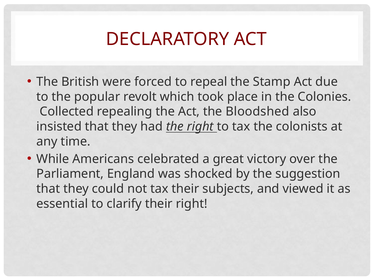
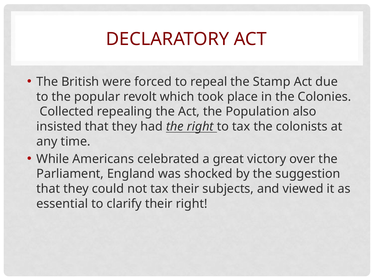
Bloodshed: Bloodshed -> Population
